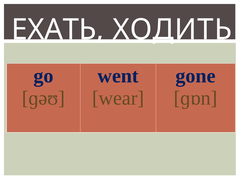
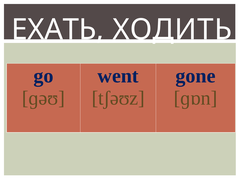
wear: wear -> tʃəʊz
